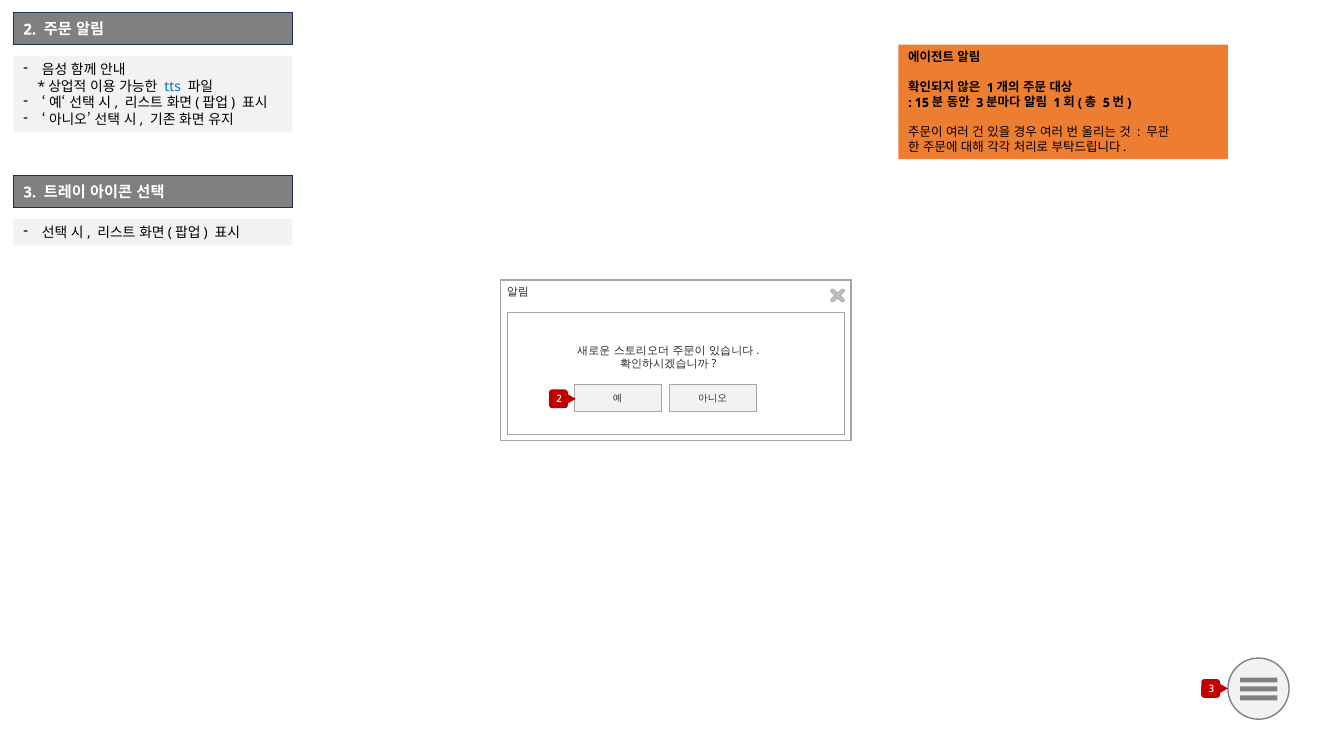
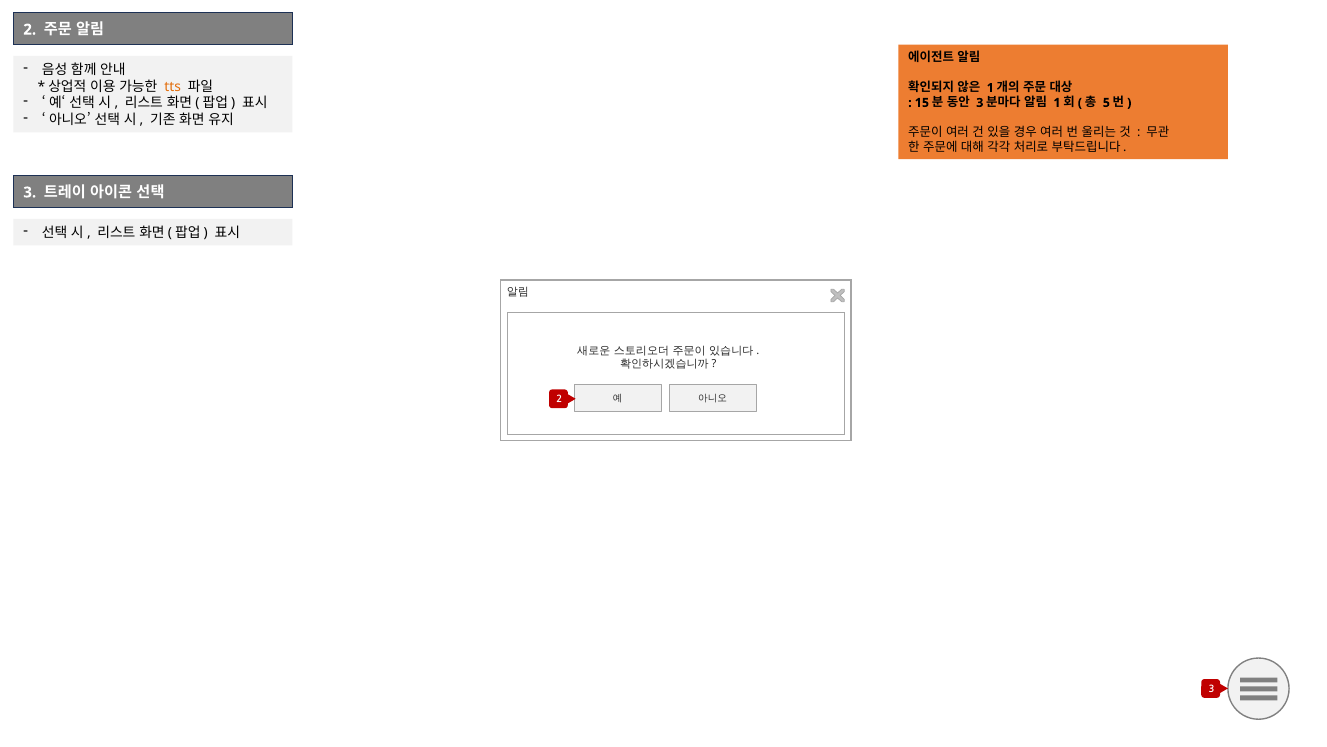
tts colour: blue -> orange
